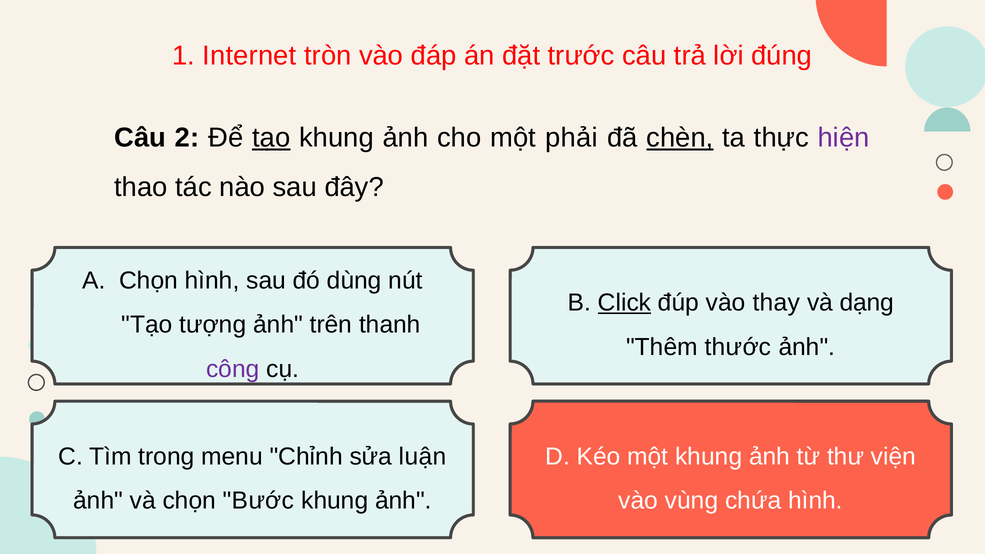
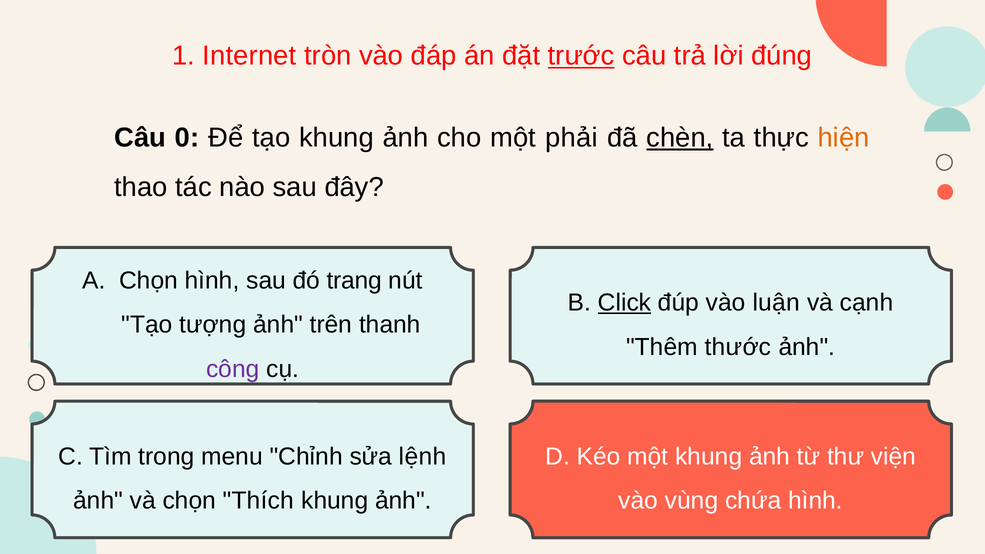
trước underline: none -> present
2: 2 -> 0
tạo at (271, 138) underline: present -> none
hiện colour: purple -> orange
dùng: dùng -> trang
thay: thay -> luận
dạng: dạng -> cạnh
luận: luận -> lệnh
Bước: Bước -> Thích
